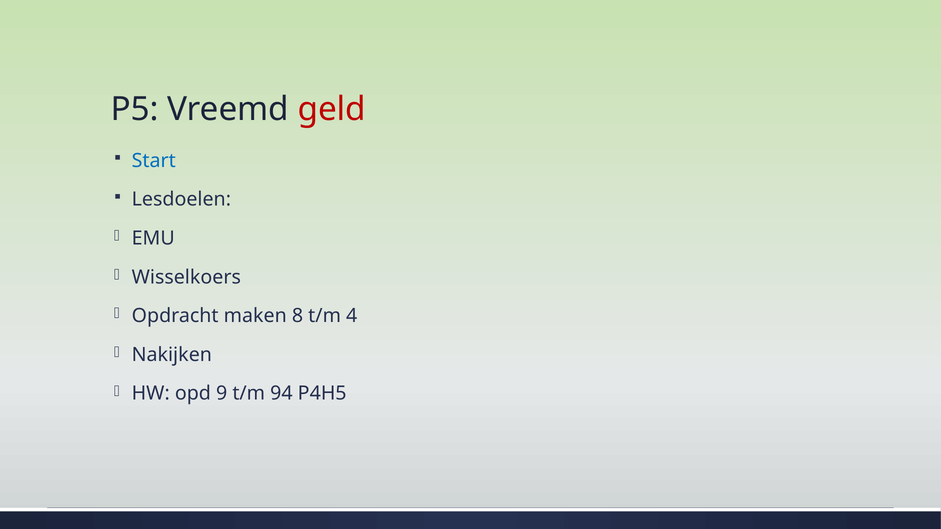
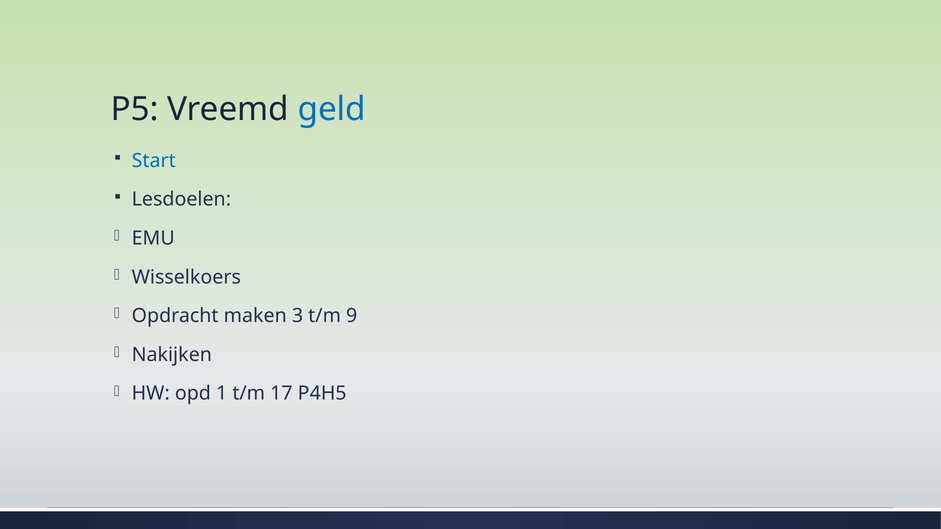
geld colour: red -> blue
8: 8 -> 3
4: 4 -> 9
9: 9 -> 1
94: 94 -> 17
